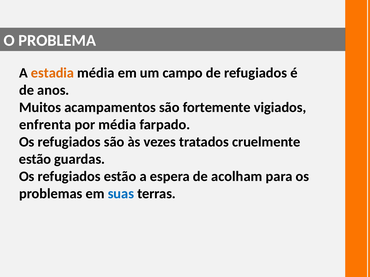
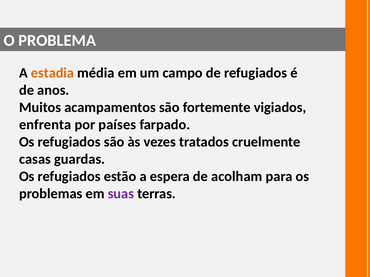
por média: média -> países
estão at (35, 159): estão -> casas
suas colour: blue -> purple
